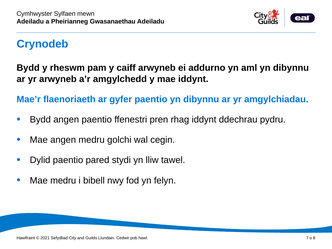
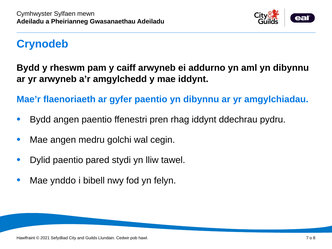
Mae medru: medru -> ynddo
